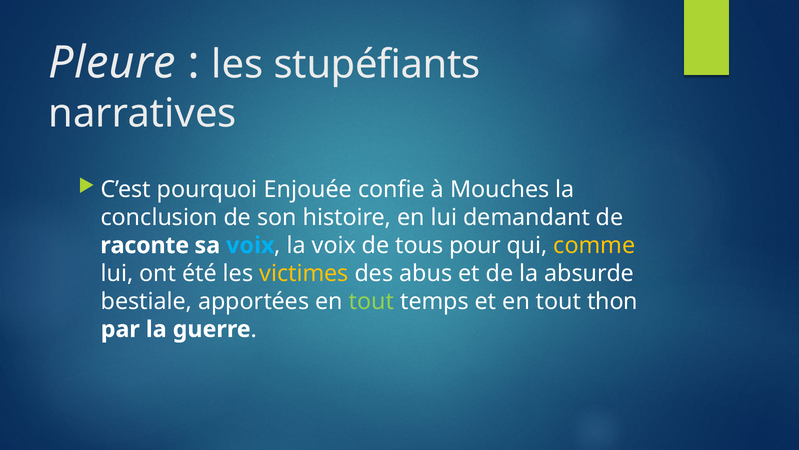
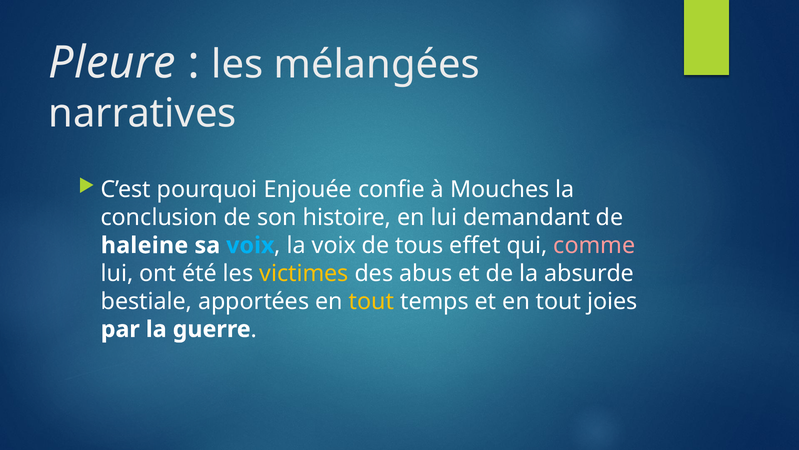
stupéfiants: stupéfiants -> mélangées
raconte: raconte -> haleine
pour: pour -> effet
comme colour: yellow -> pink
tout at (372, 301) colour: light green -> yellow
thon: thon -> joies
